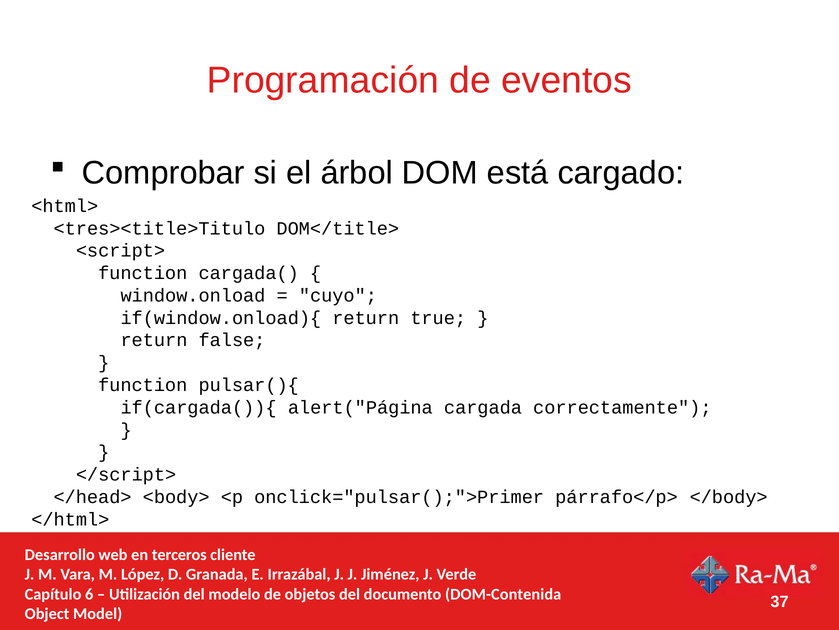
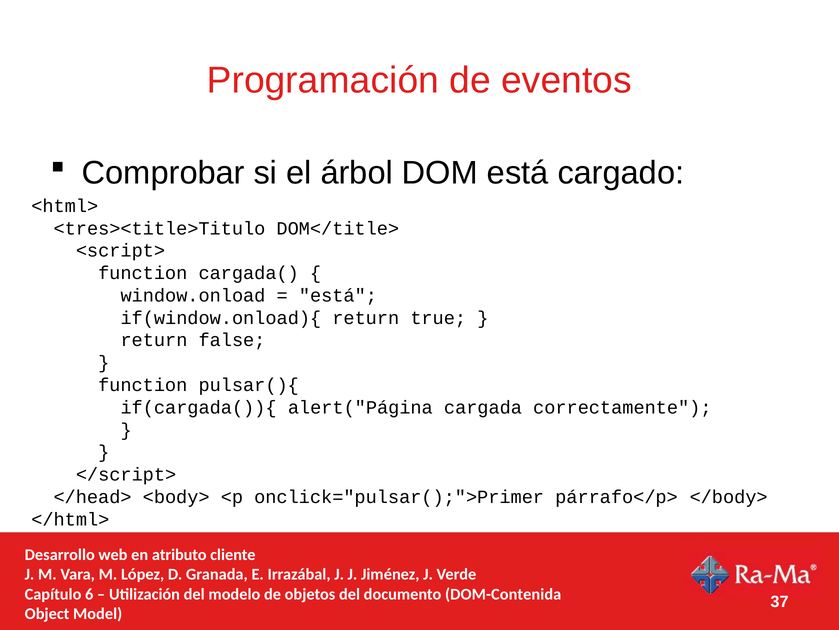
cuyo at (338, 295): cuyo -> está
terceros: terceros -> atributo
